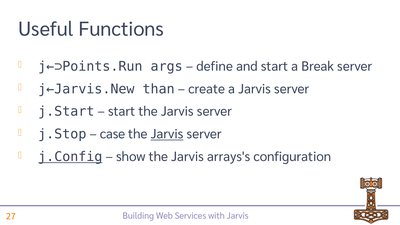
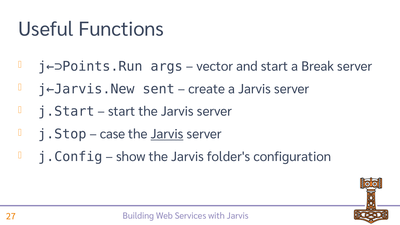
define: define -> vector
than: than -> sent
j.Config underline: present -> none
arrays's: arrays's -> folder's
